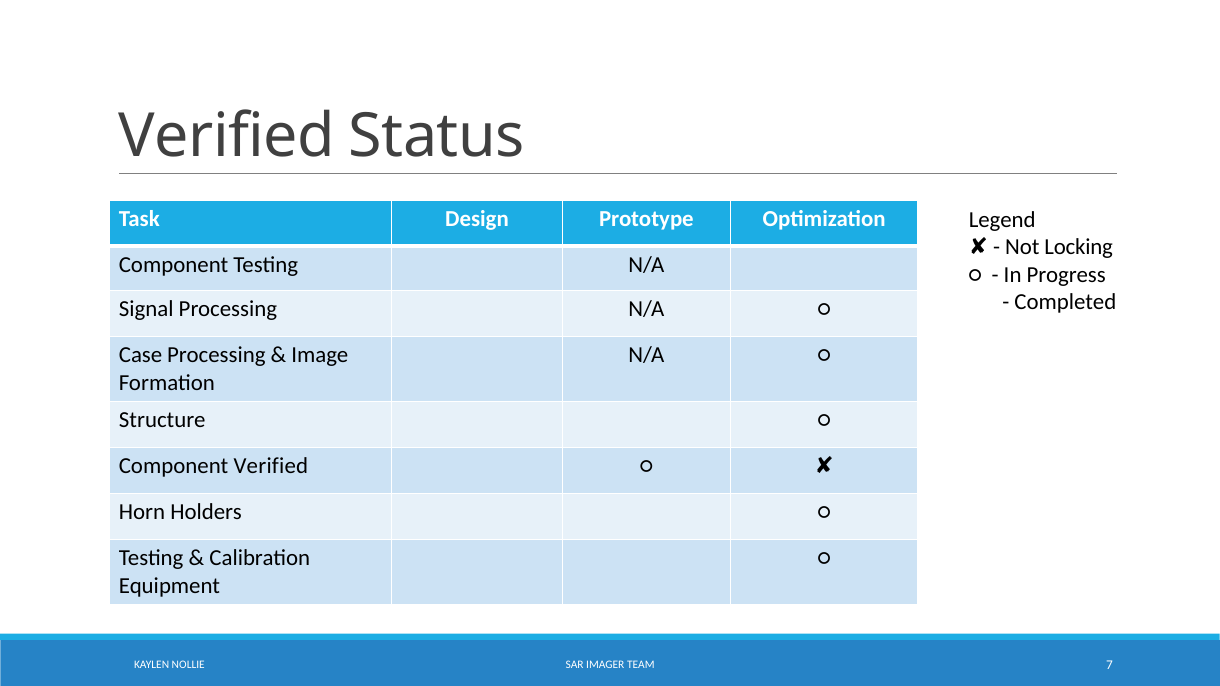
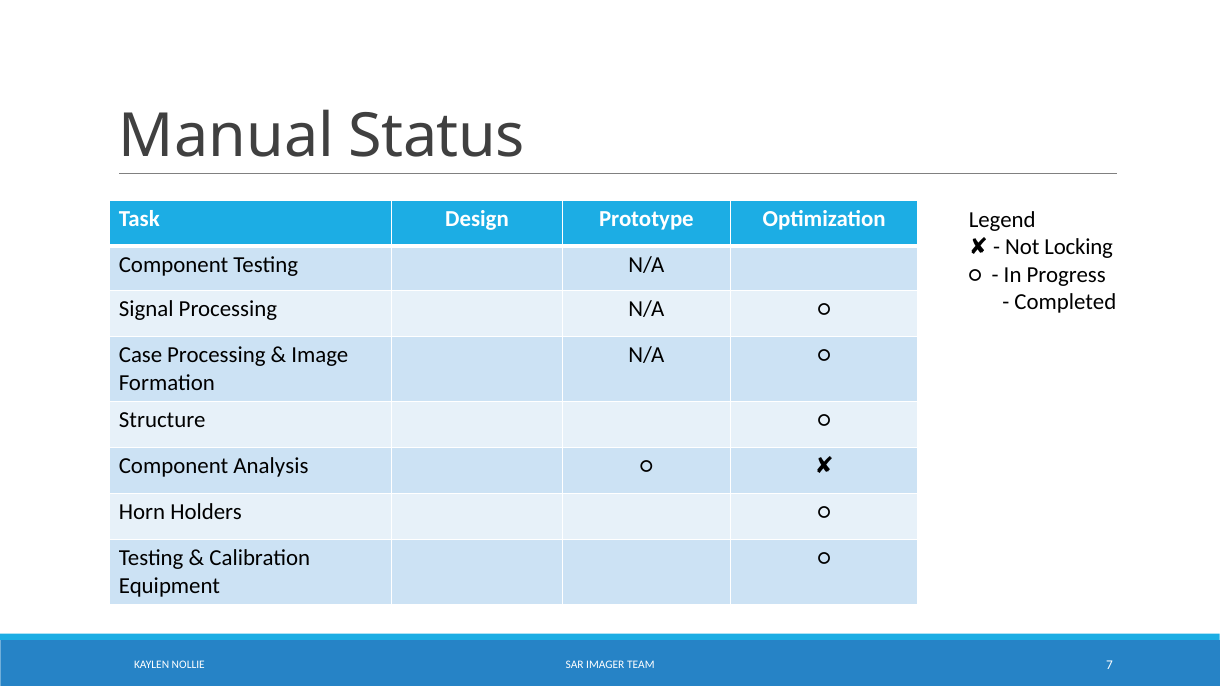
Verified at (227, 137): Verified -> Manual
Component Verified: Verified -> Analysis
